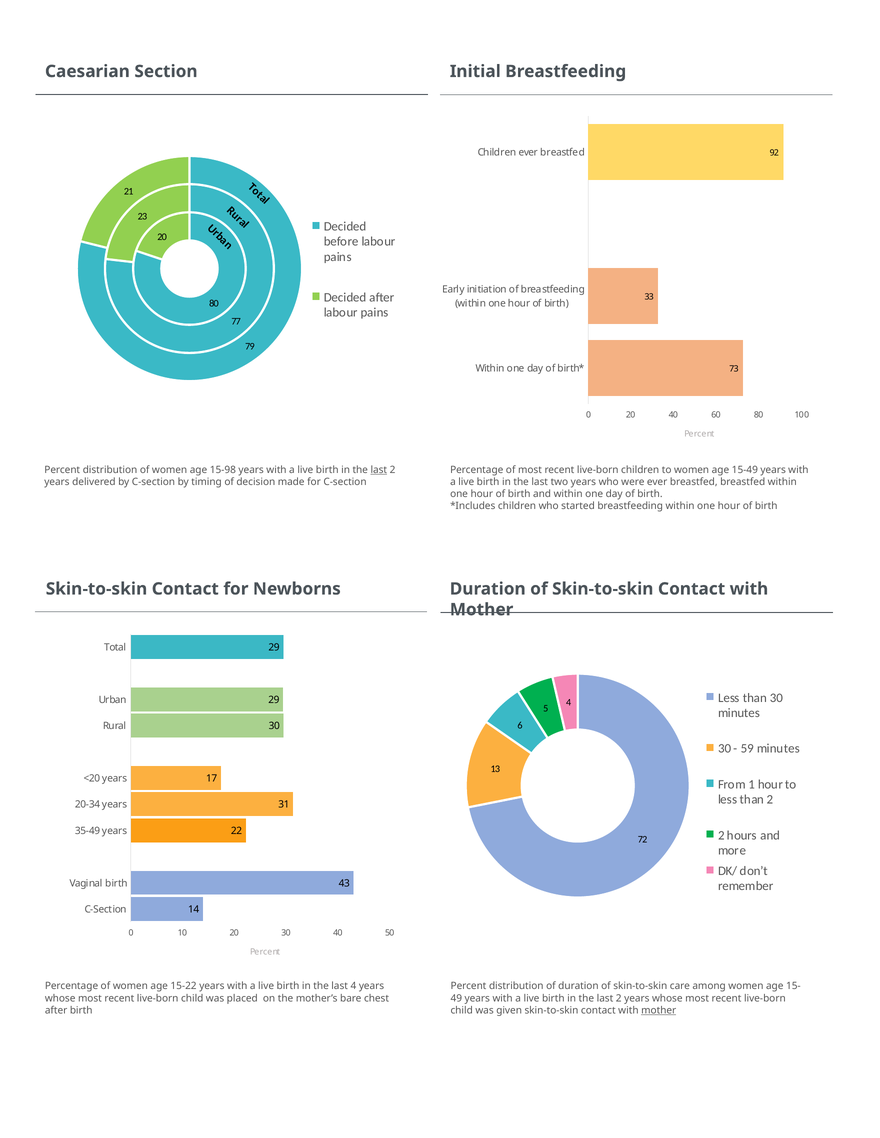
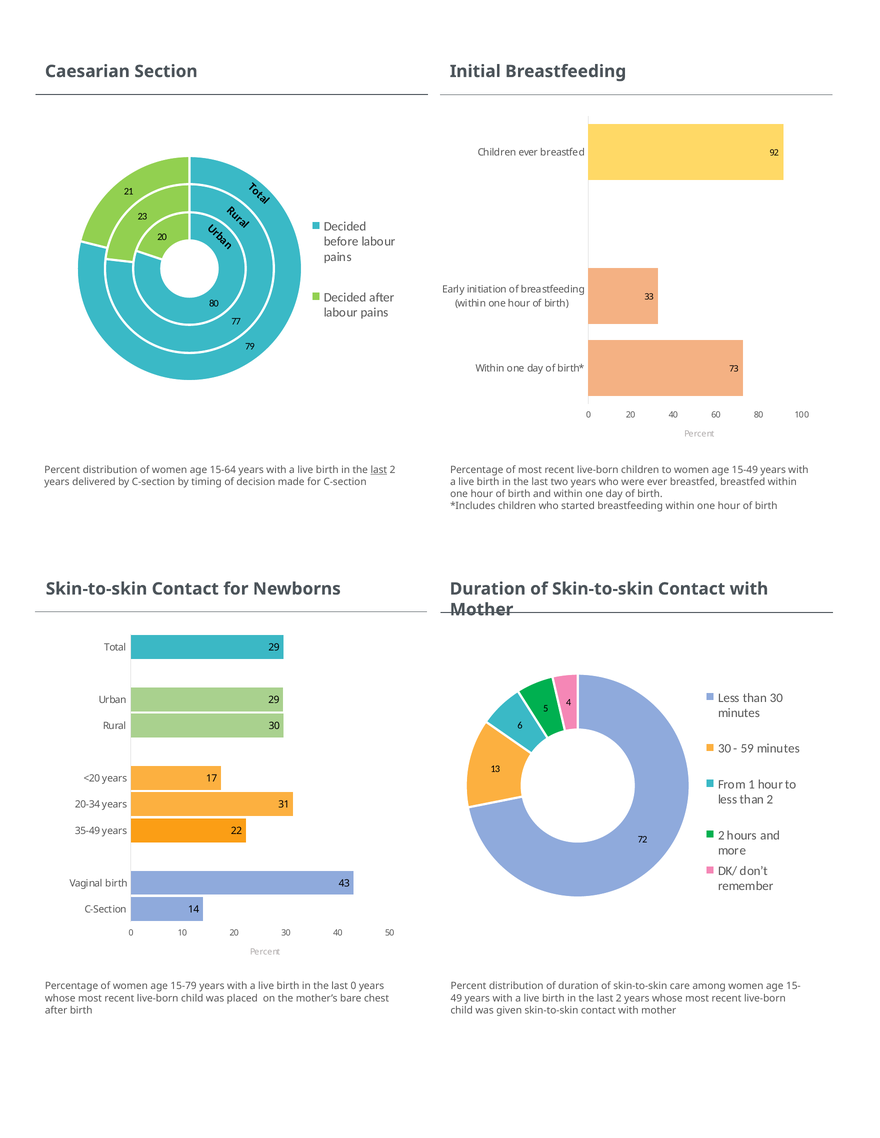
15-98: 15-98 -> 15-64
15-22: 15-22 -> 15-79
last 4: 4 -> 0
mother at (659, 1011) underline: present -> none
